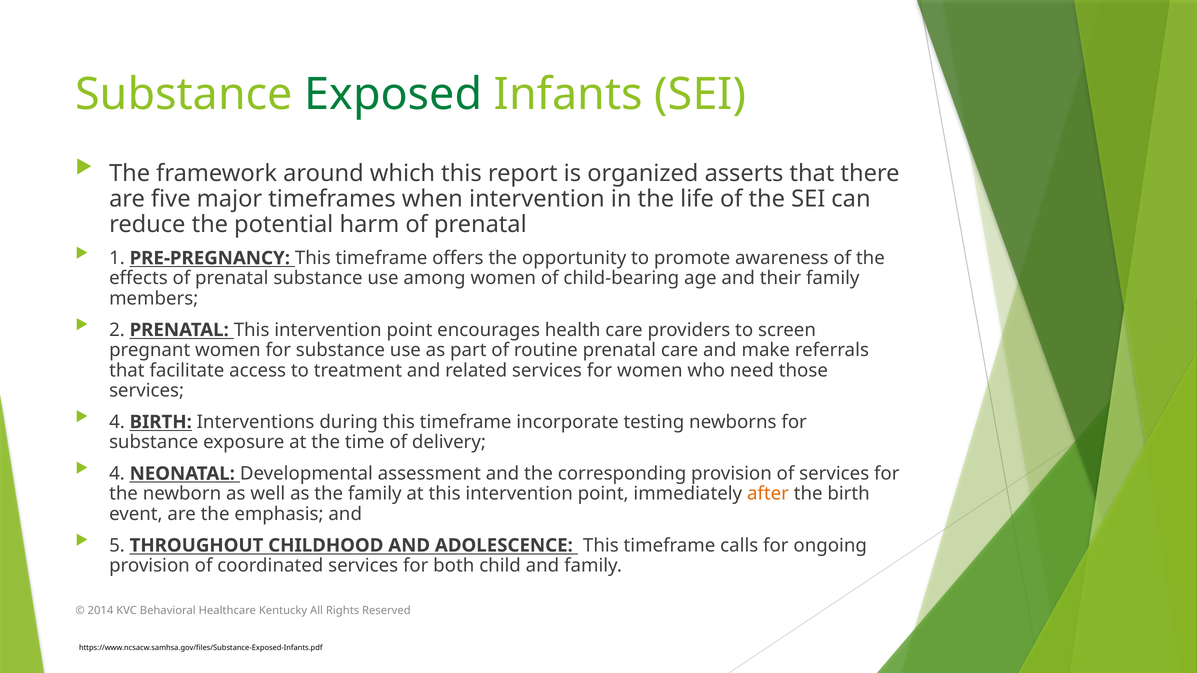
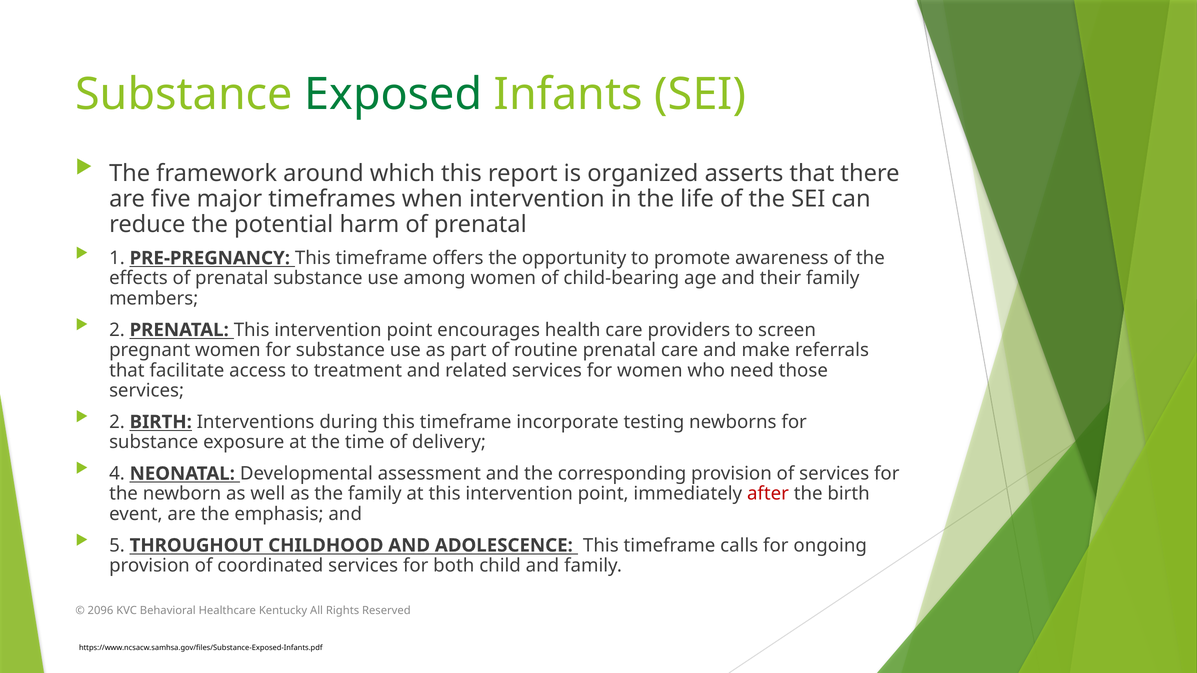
4 at (117, 422): 4 -> 2
after colour: orange -> red
2014: 2014 -> 2096
